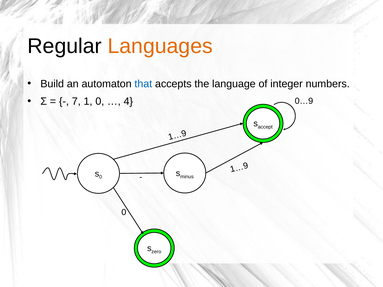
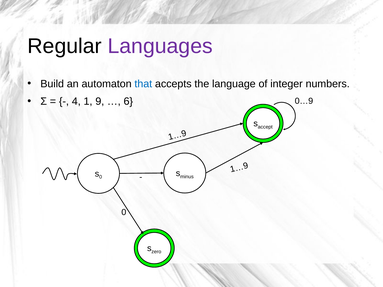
Languages colour: orange -> purple
7: 7 -> 4
1 0: 0 -> 9
4: 4 -> 6
